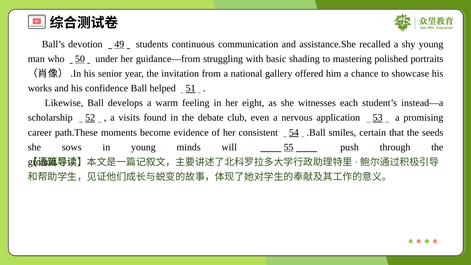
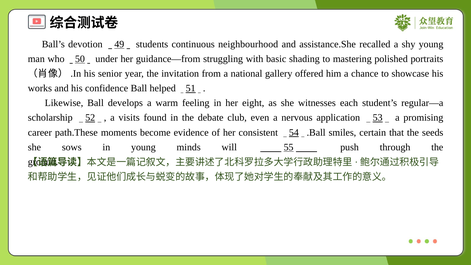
communication: communication -> neighbourhood
instead—a: instead—a -> regular—a
